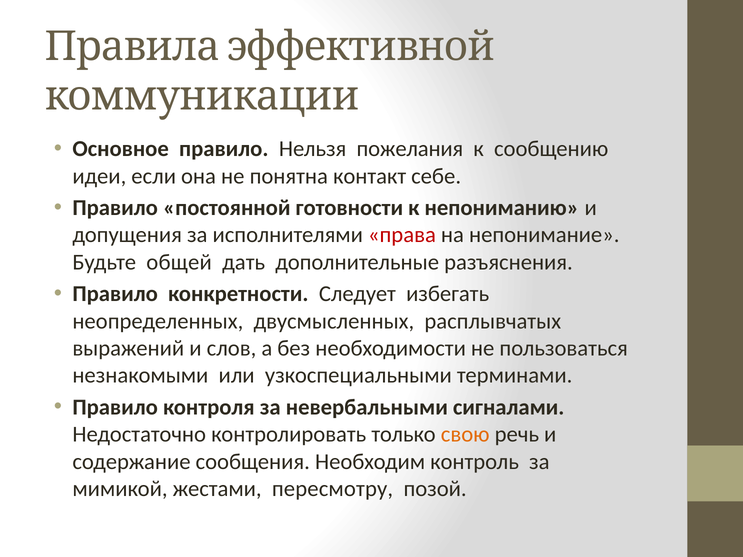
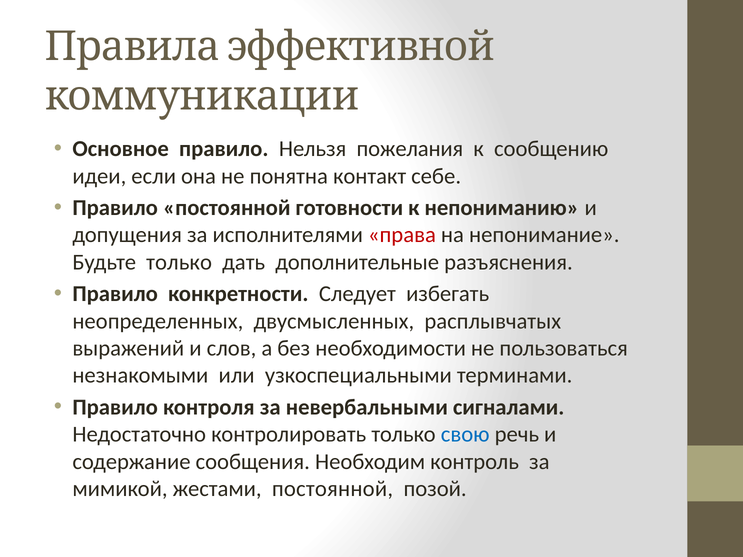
Будьте общей: общей -> только
свою colour: orange -> blue
жестами пересмотру: пересмотру -> постоянной
